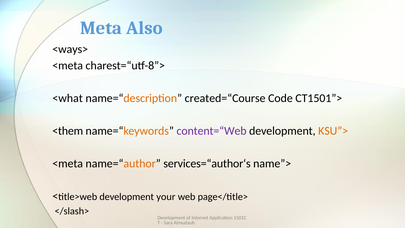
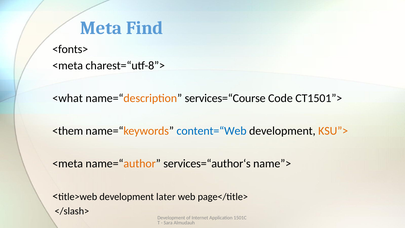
Also: Also -> Find
<ways>: <ways> -> <fonts>
created=“Course: created=“Course -> services=“Course
content=“Web colour: purple -> blue
your: your -> later
